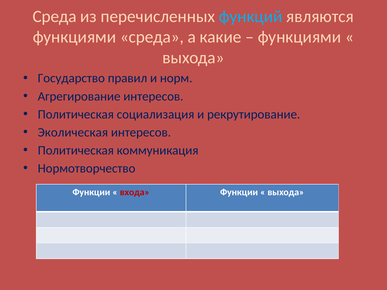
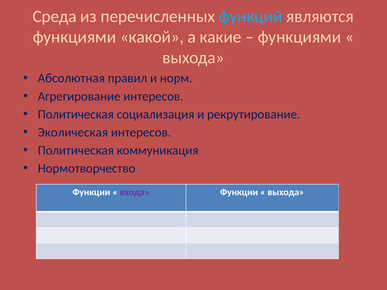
функциями среда: среда -> какой
Государство: Государство -> Абсолютная
входа colour: red -> purple
